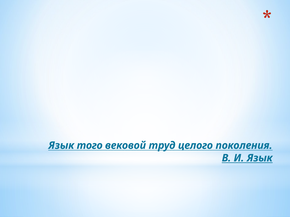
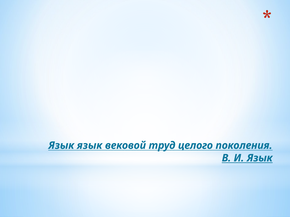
Язык того: того -> язык
